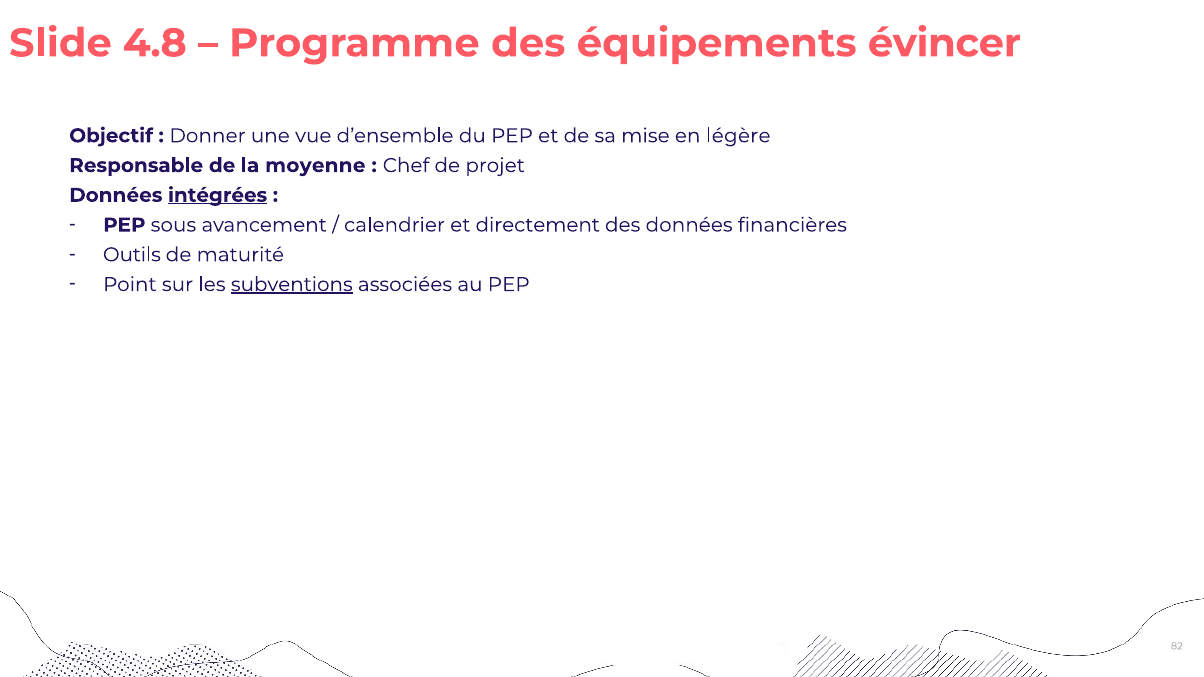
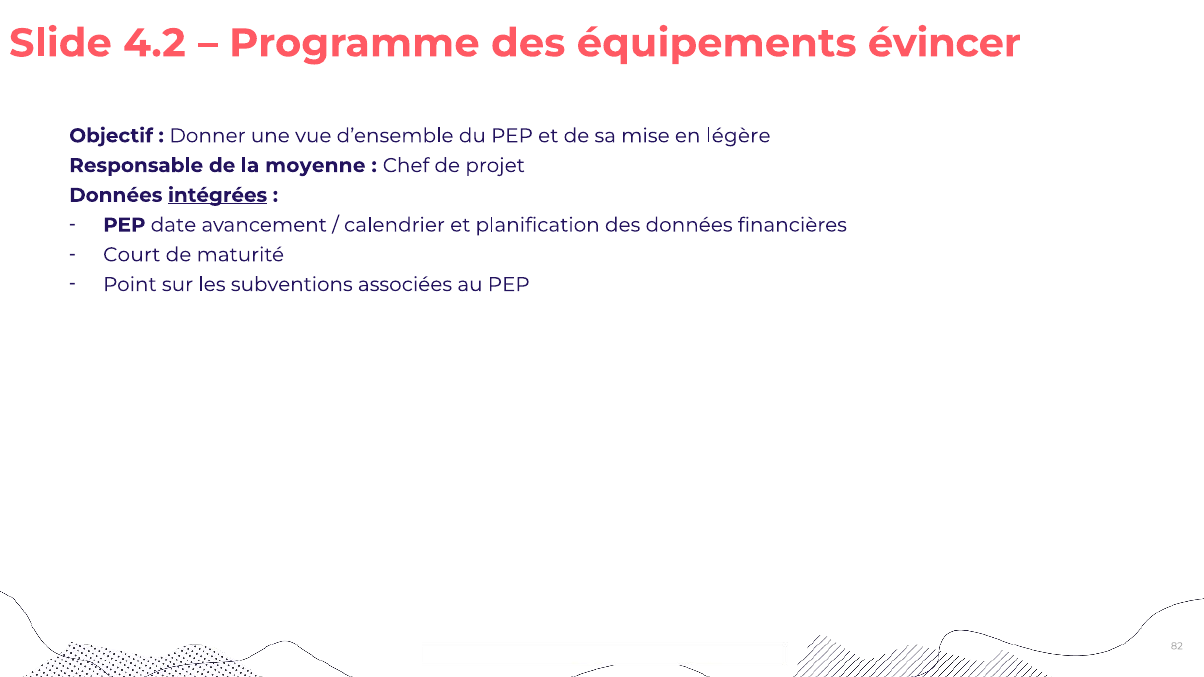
4.8: 4.8 -> 4.2
sous: sous -> date
directement: directement -> planification
Outils: Outils -> Court
subventions underline: present -> none
